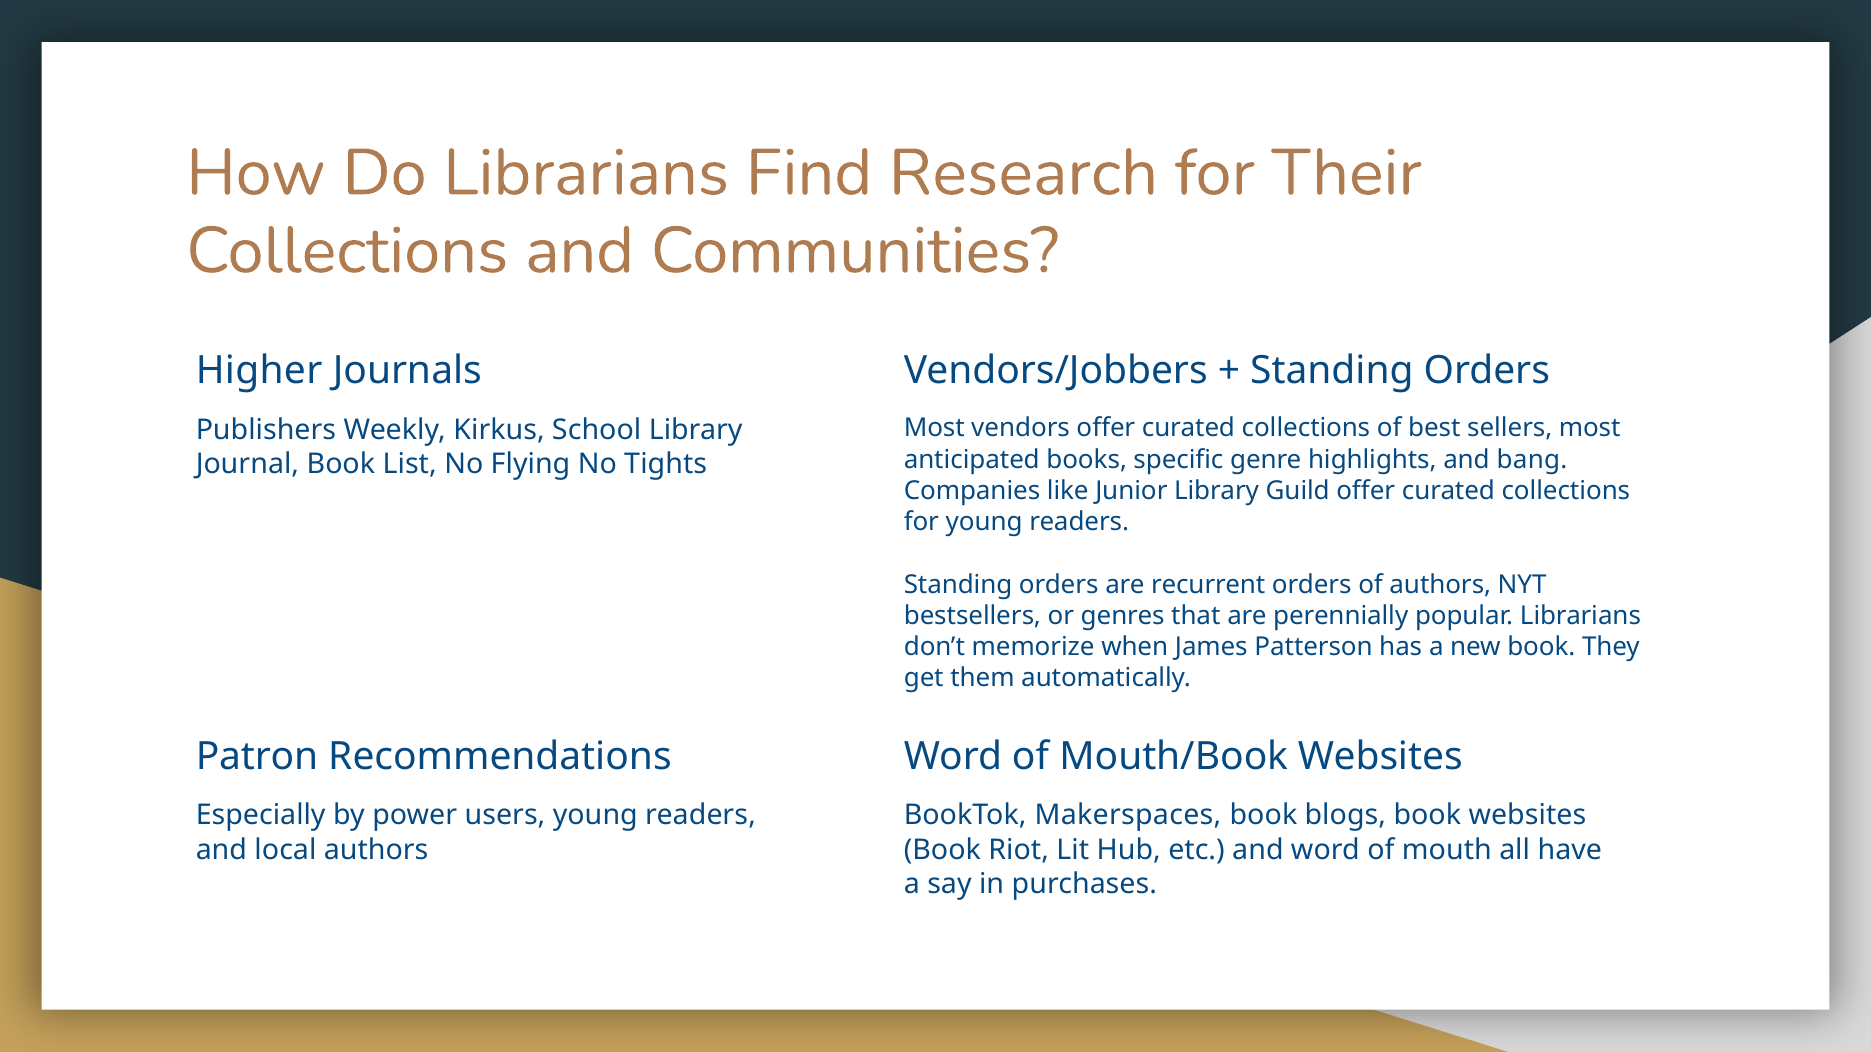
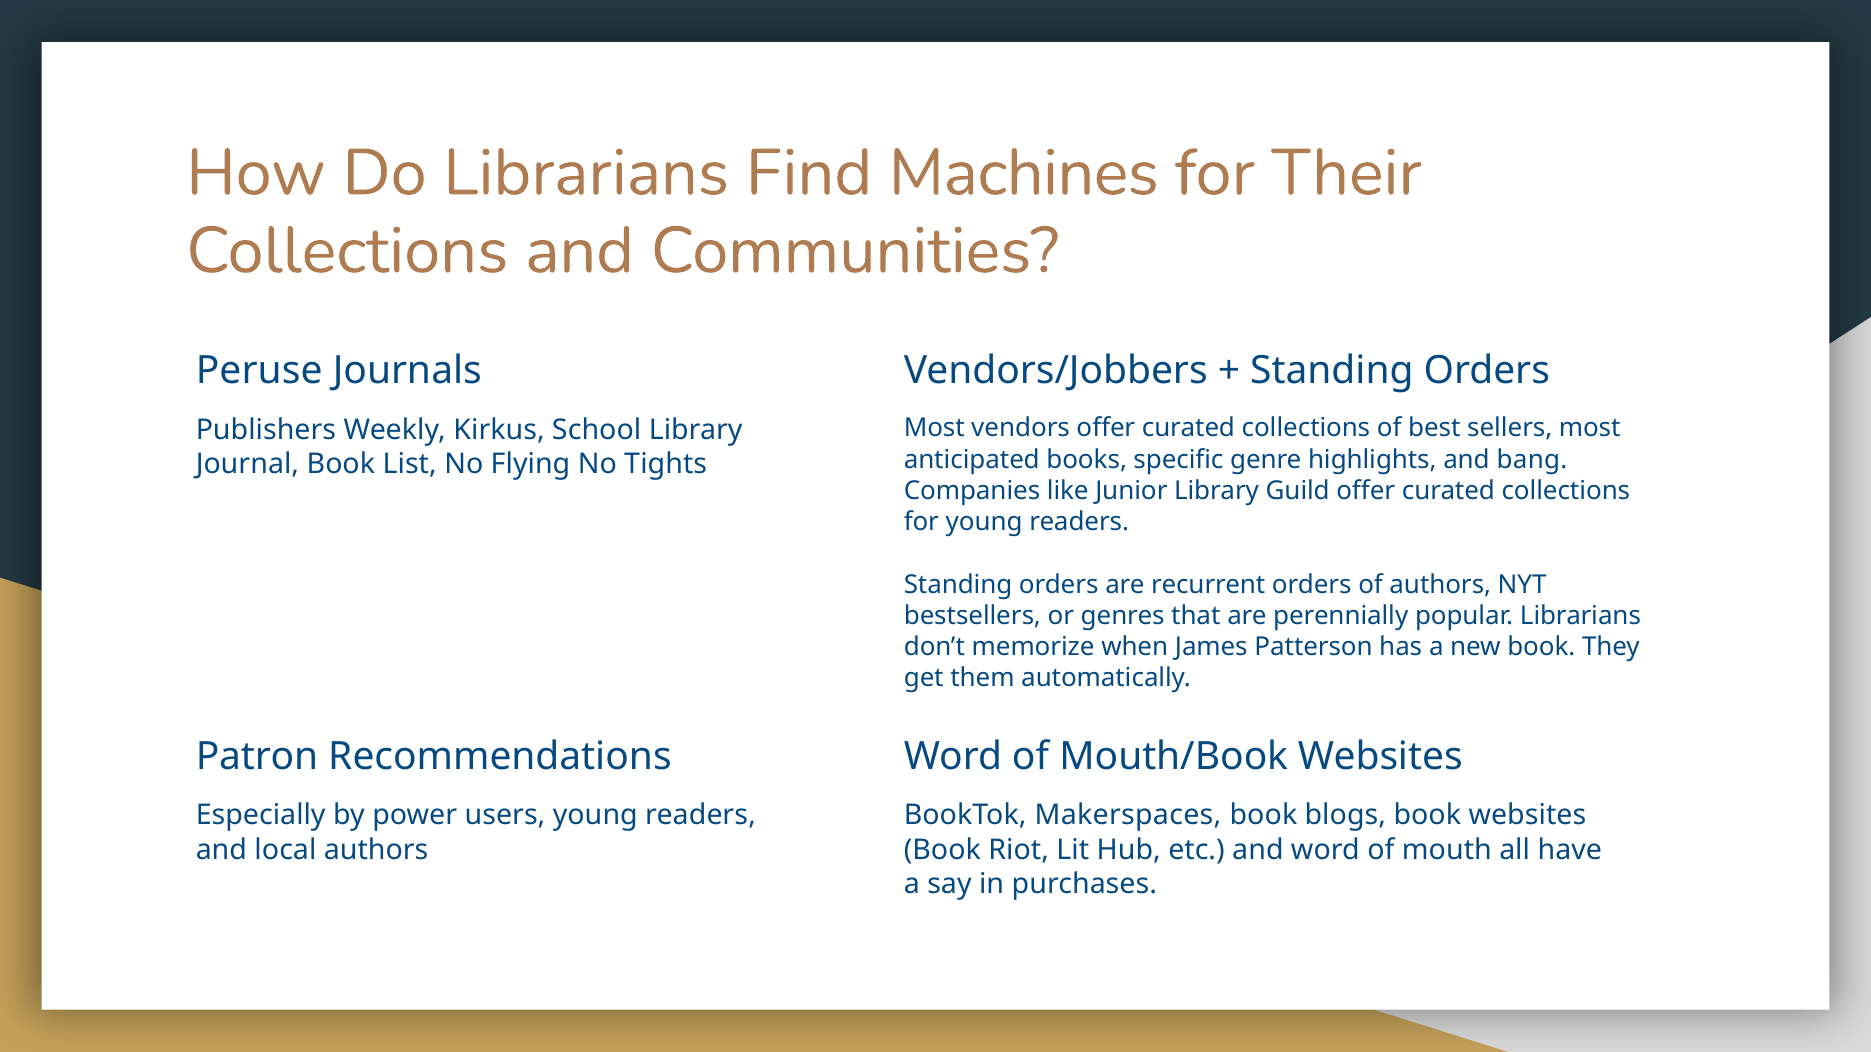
Research: Research -> Machines
Higher: Higher -> Peruse
